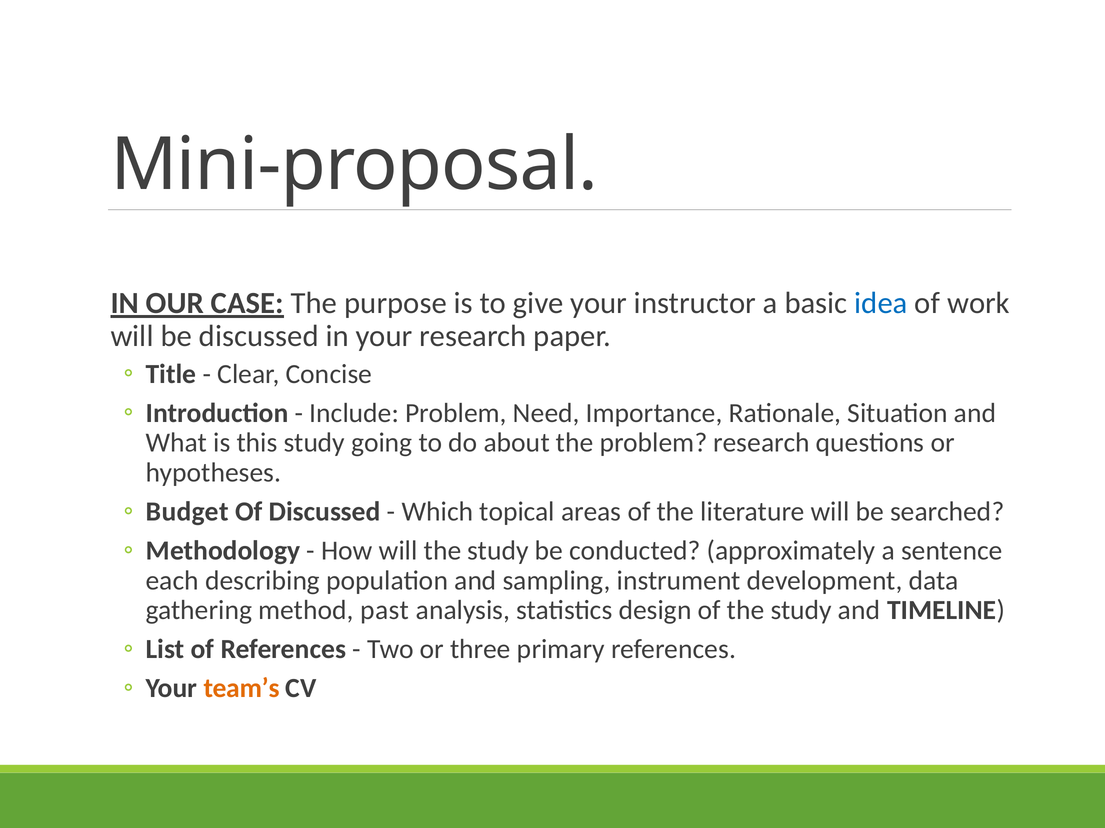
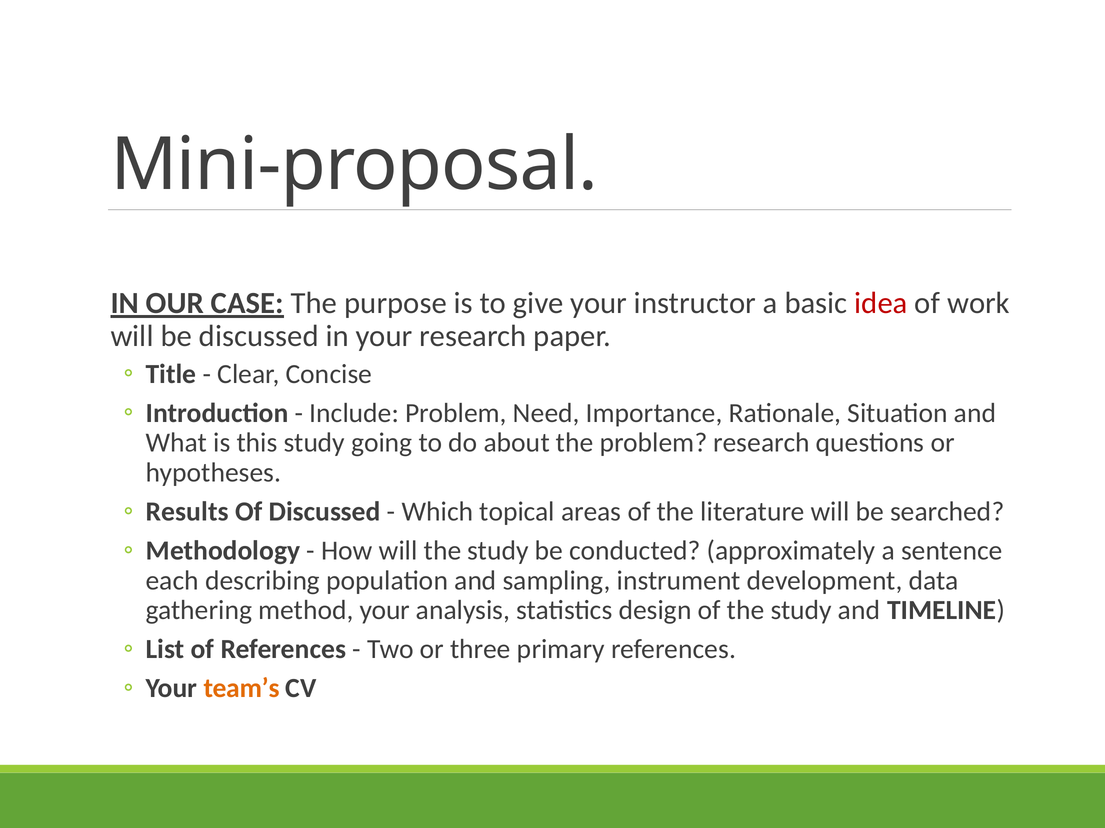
idea colour: blue -> red
Budget: Budget -> Results
method past: past -> your
